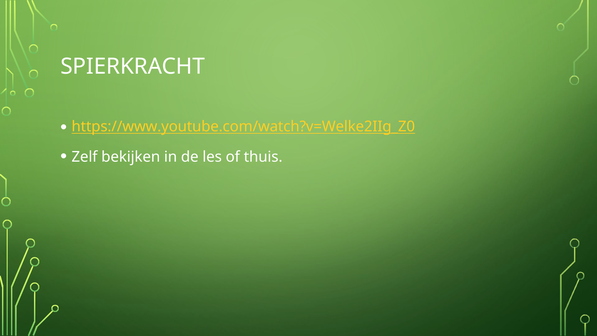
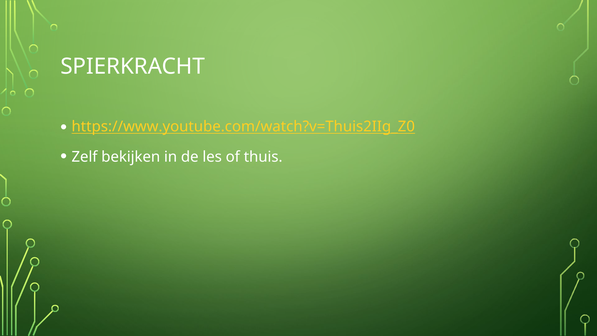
https://www.youtube.com/watch?v=Welke2IIg_Z0: https://www.youtube.com/watch?v=Welke2IIg_Z0 -> https://www.youtube.com/watch?v=Thuis2IIg_Z0
